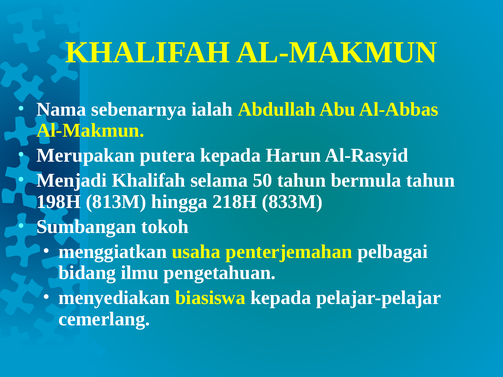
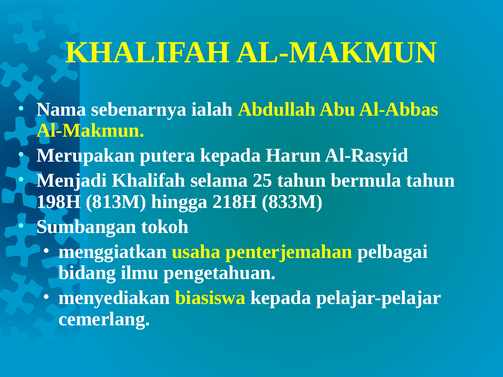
50: 50 -> 25
